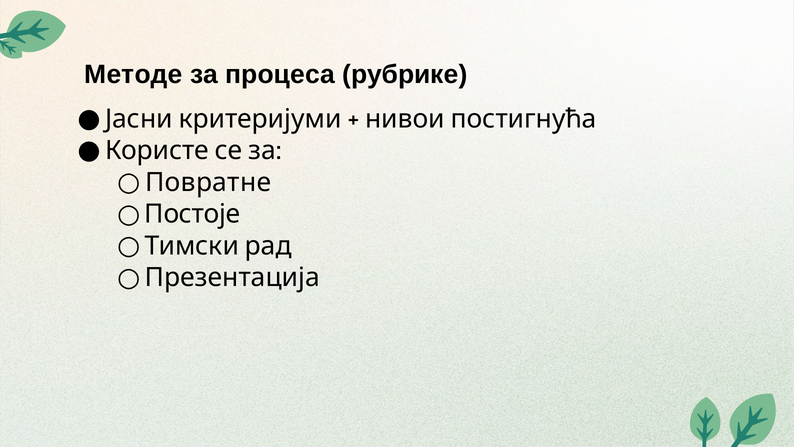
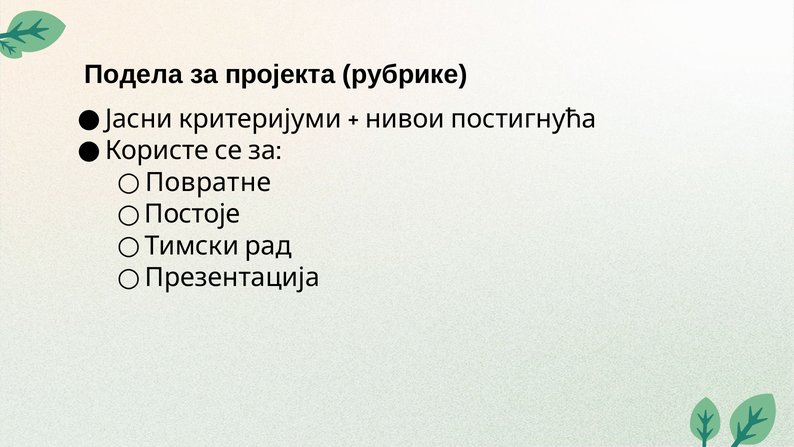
Методе: Методе -> Подела
процеса: процеса -> пројекта
